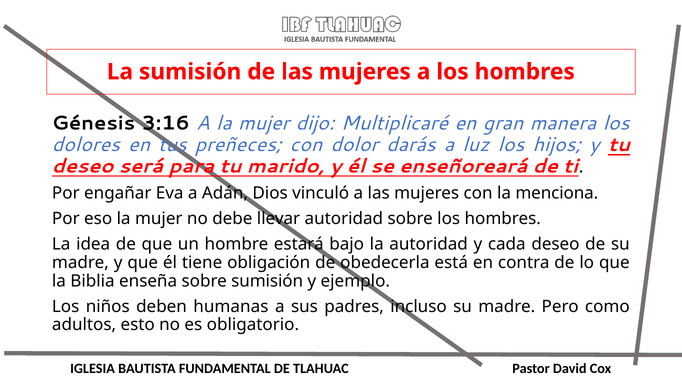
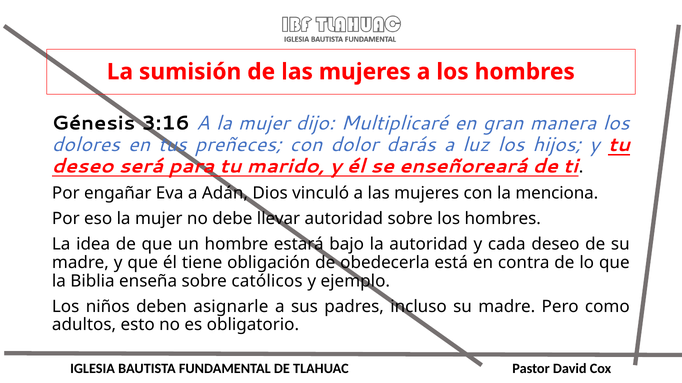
sobre sumisión: sumisión -> católicos
humanas: humanas -> asignarle
